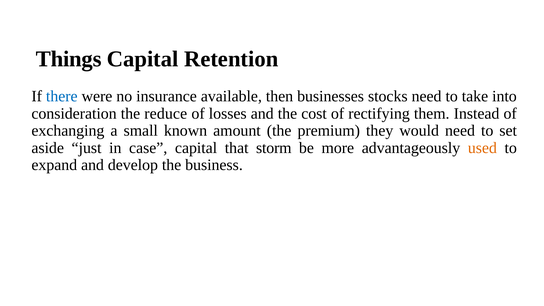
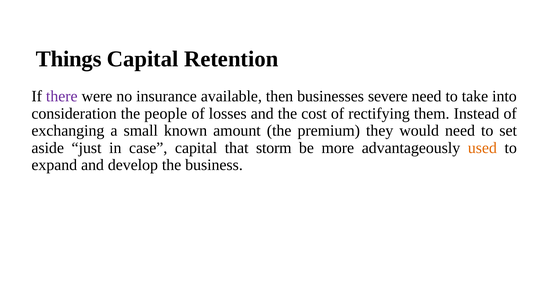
there colour: blue -> purple
stocks: stocks -> severe
reduce: reduce -> people
